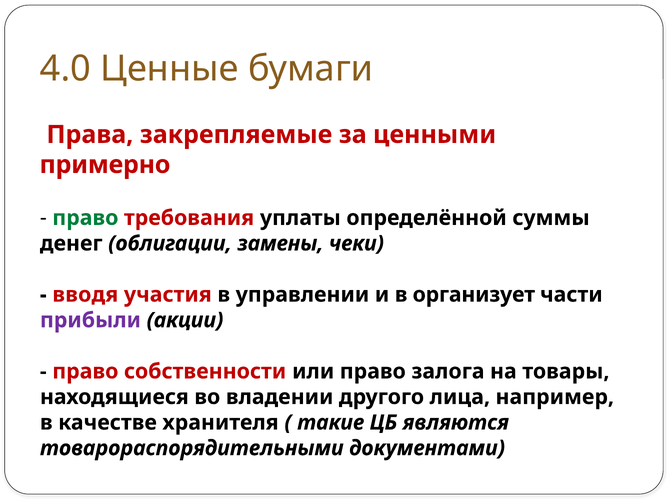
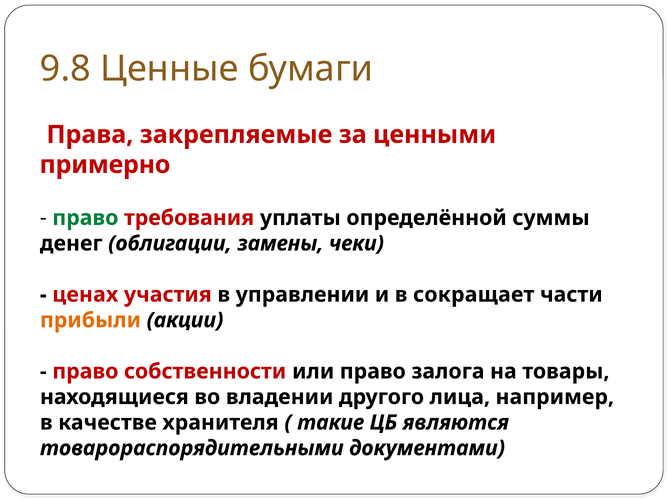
4.0: 4.0 -> 9.8
вводя: вводя -> ценах
организует: организует -> сокращает
прибыли colour: purple -> orange
